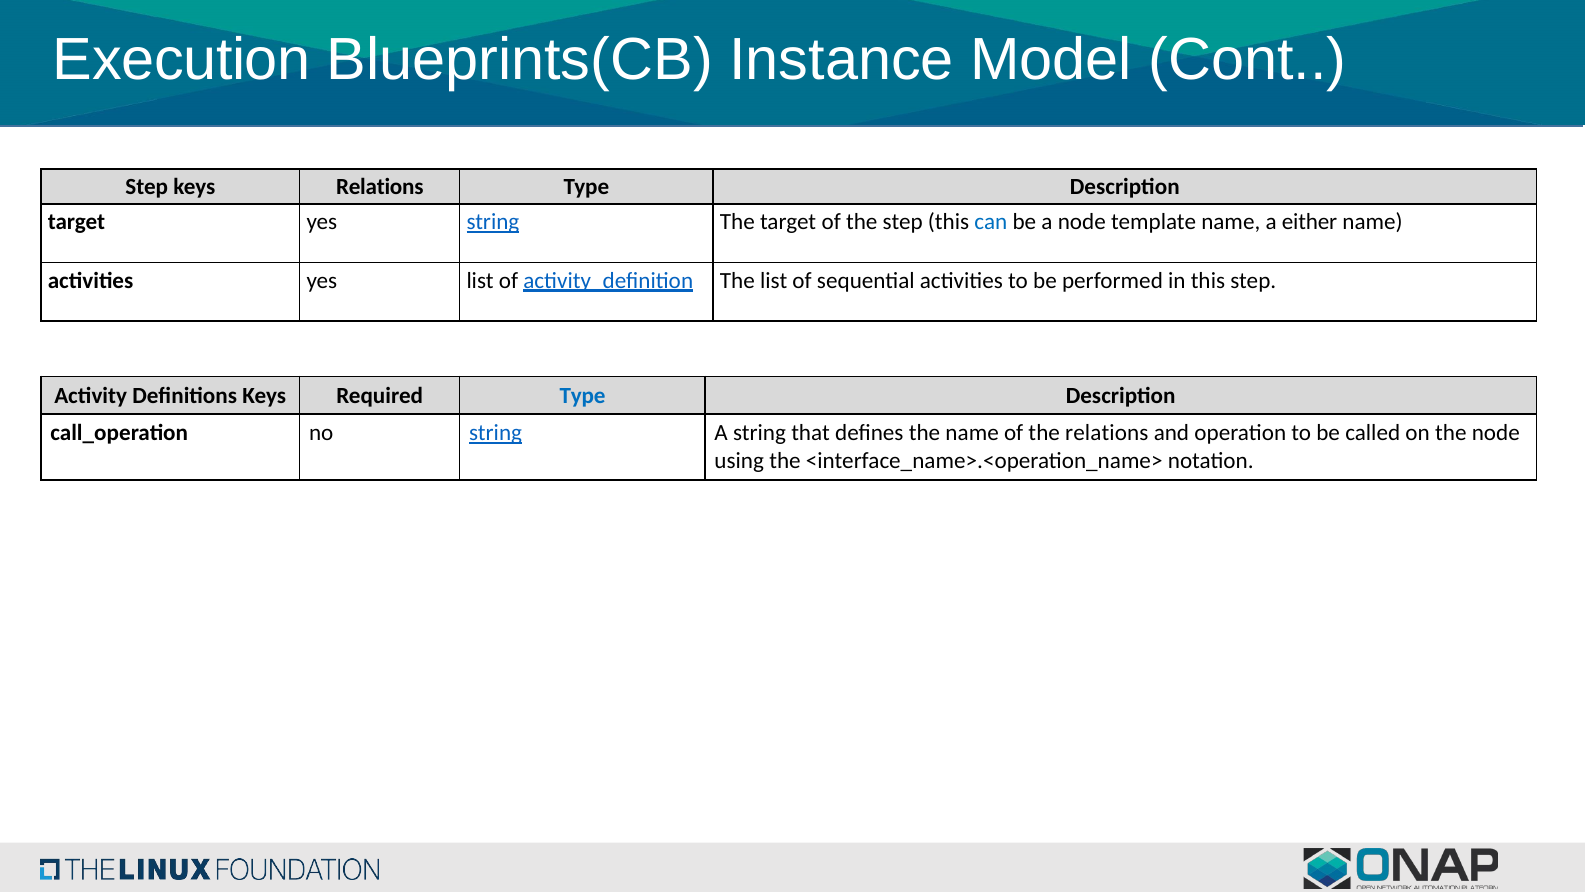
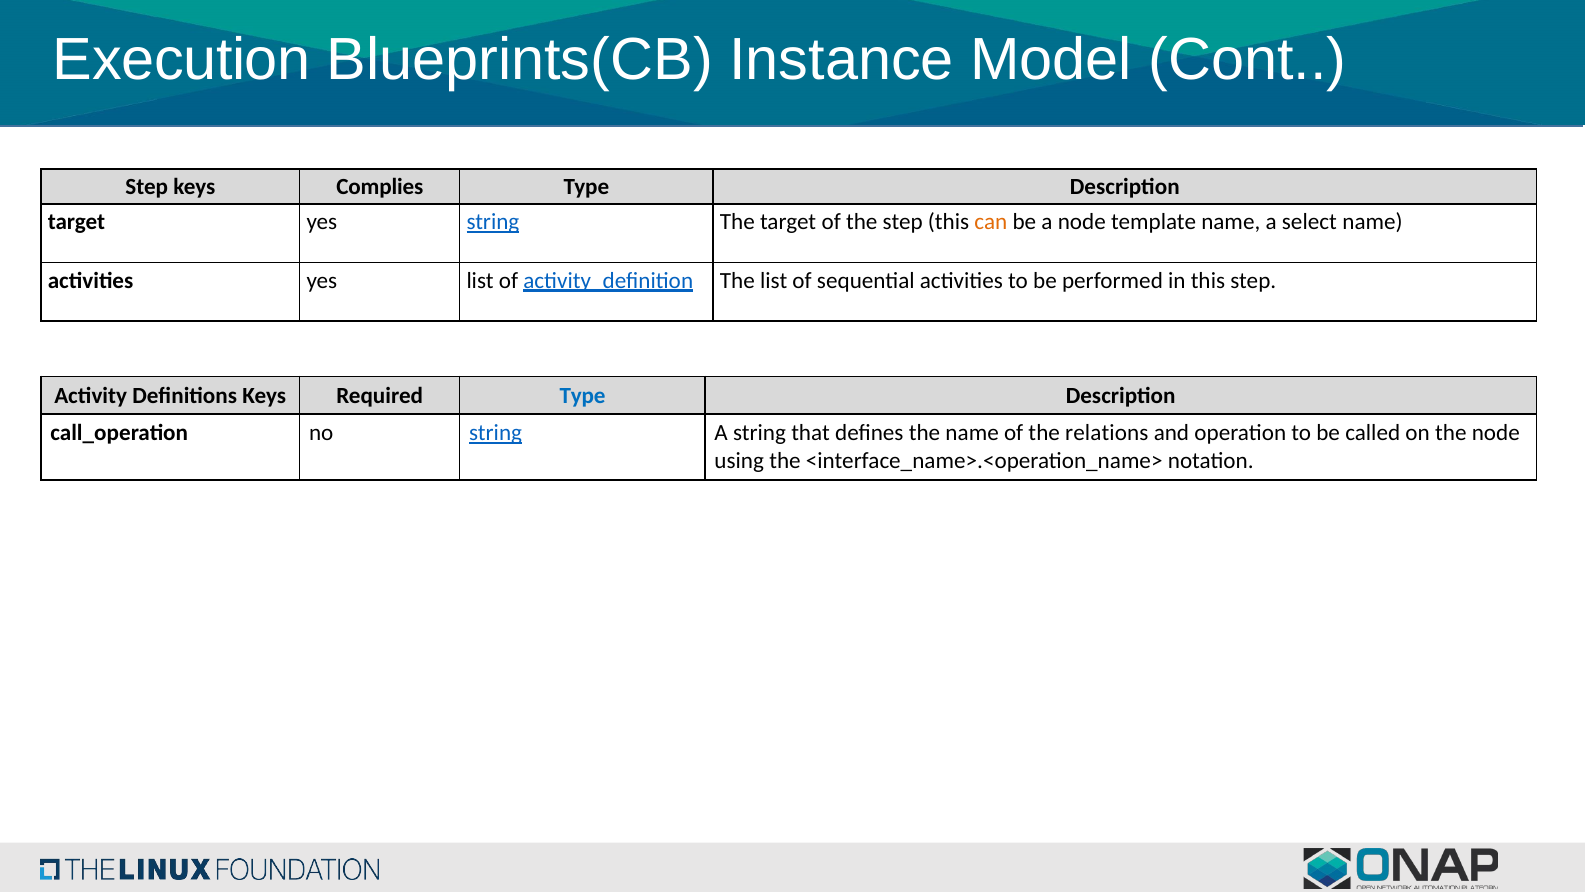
keys Relations: Relations -> Complies
can colour: blue -> orange
either: either -> select
